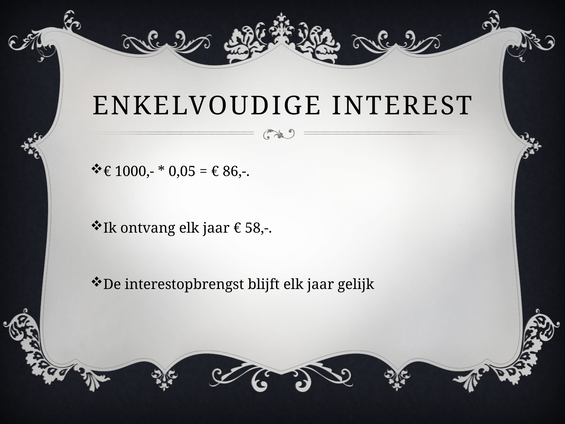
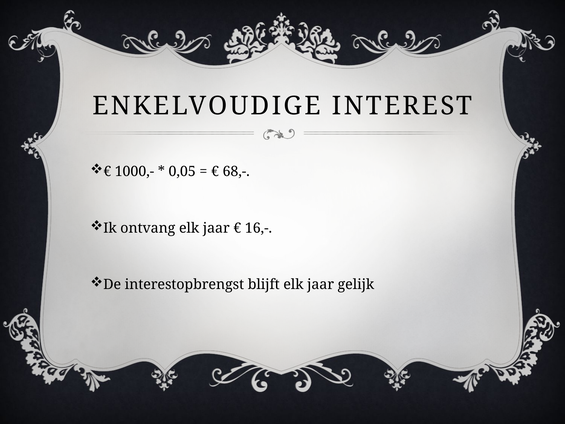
86,-: 86,- -> 68,-
58,-: 58,- -> 16,-
